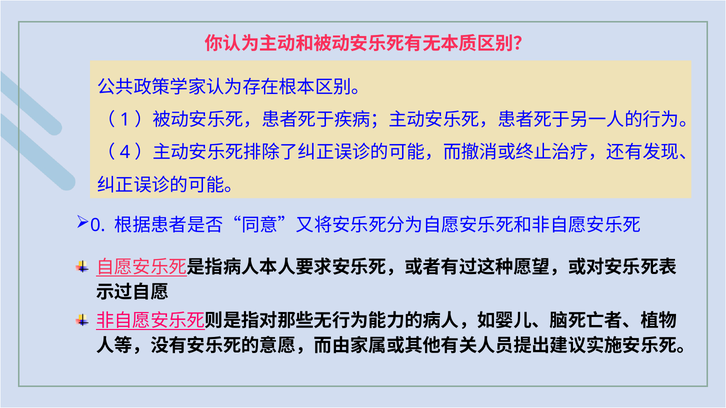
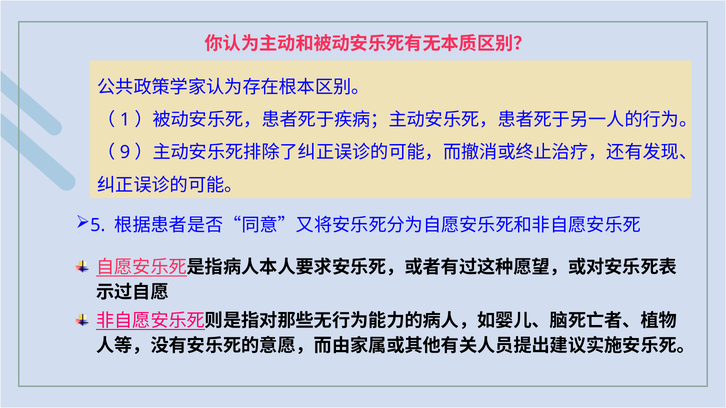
4: 4 -> 9
0: 0 -> 5
